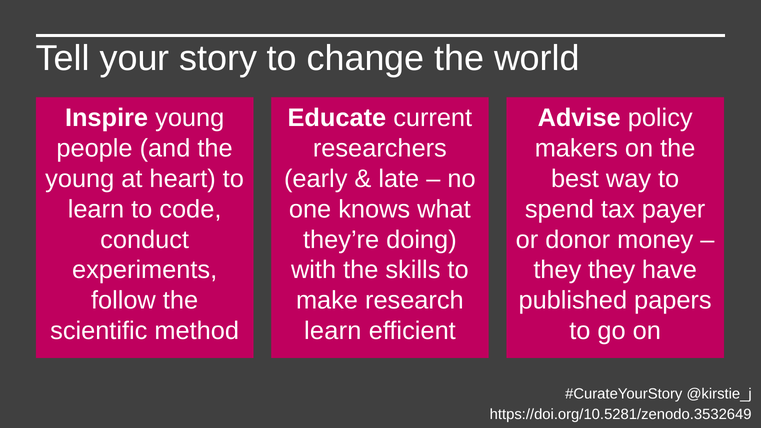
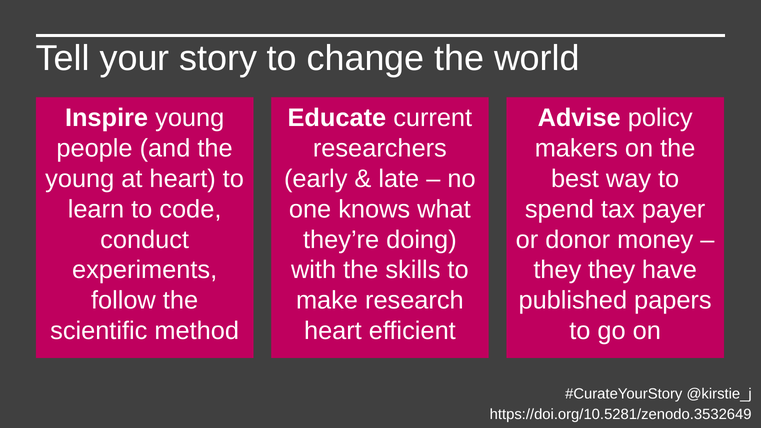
learn at (333, 331): learn -> heart
